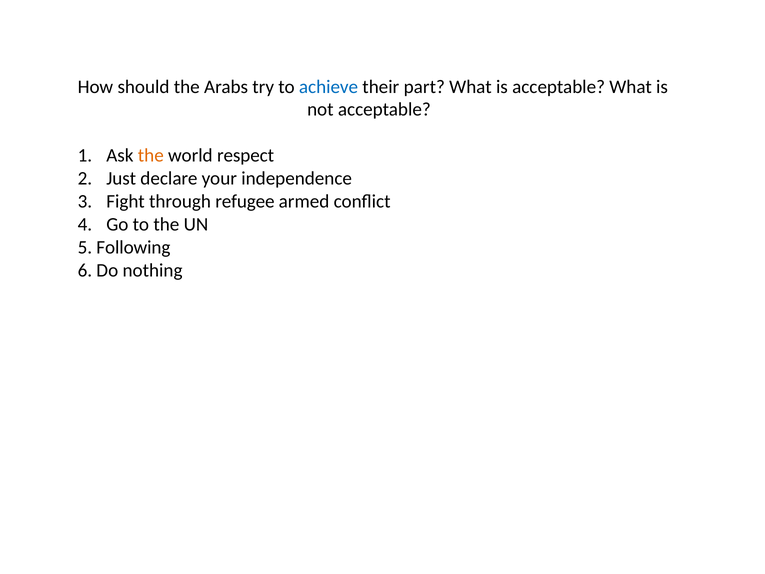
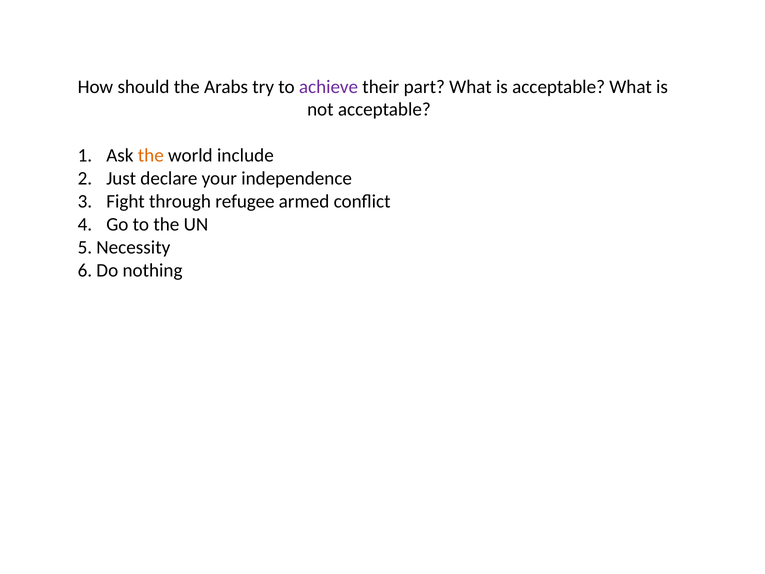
achieve colour: blue -> purple
respect: respect -> include
Following: Following -> Necessity
